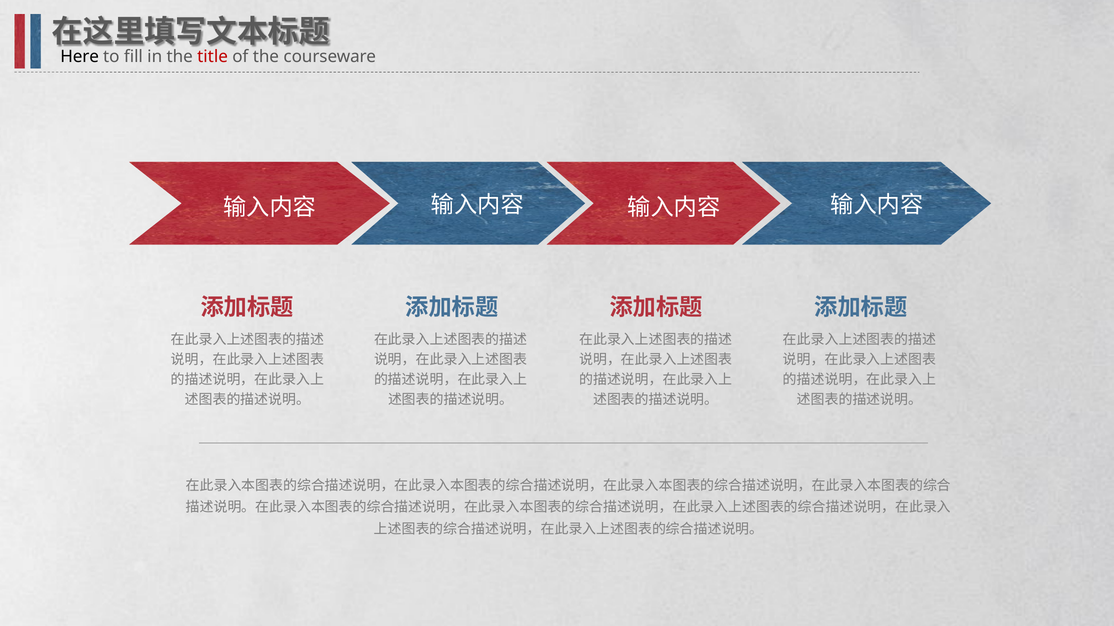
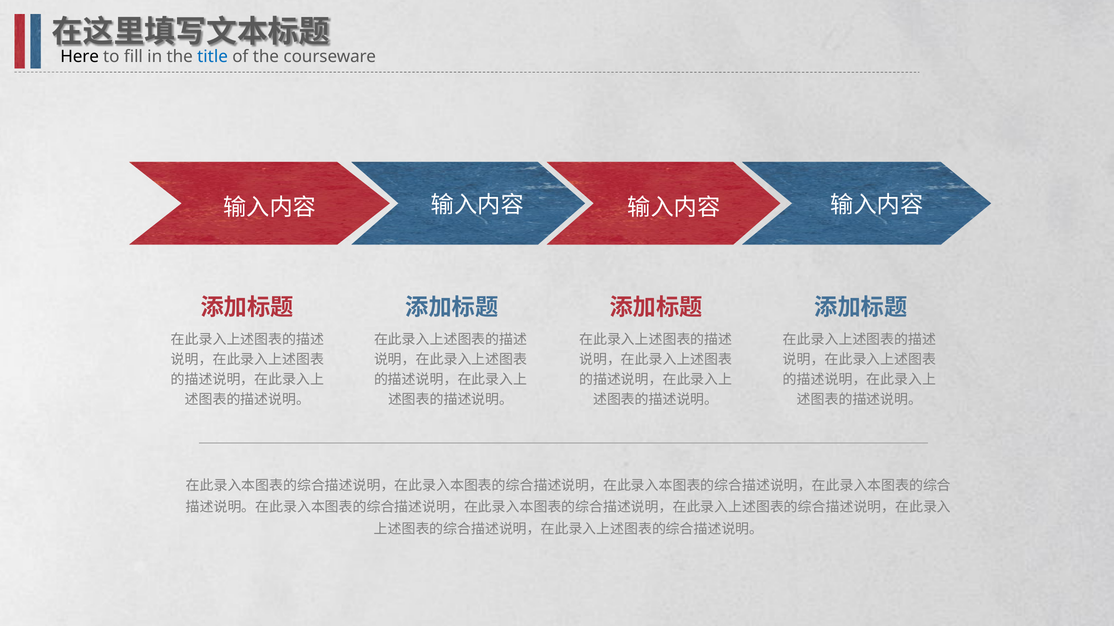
title colour: red -> blue
